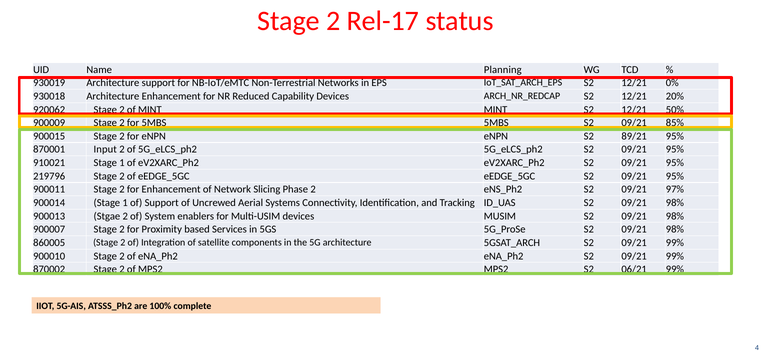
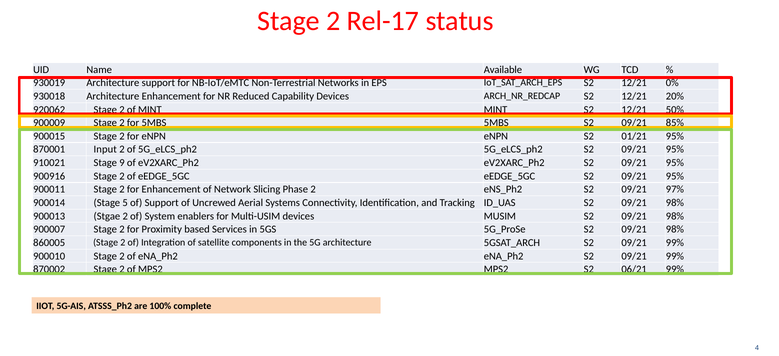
Planning: Planning -> Available
89/21: 89/21 -> 01/21
910021 Stage 1: 1 -> 9
219796: 219796 -> 900916
900014 Stage 1: 1 -> 5
